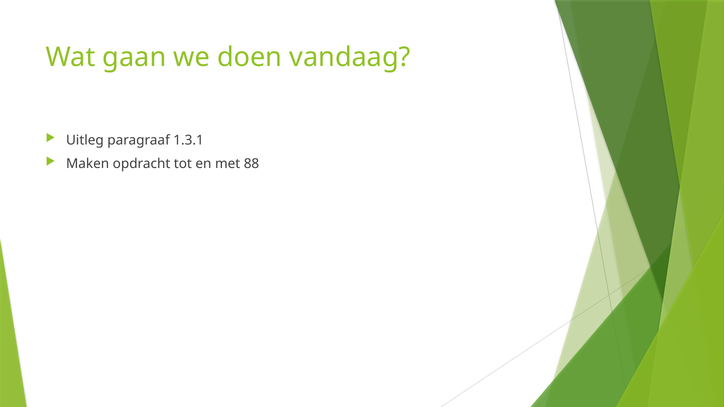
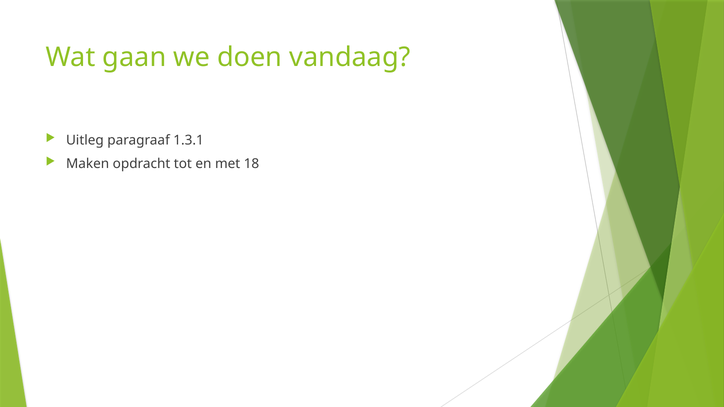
88: 88 -> 18
